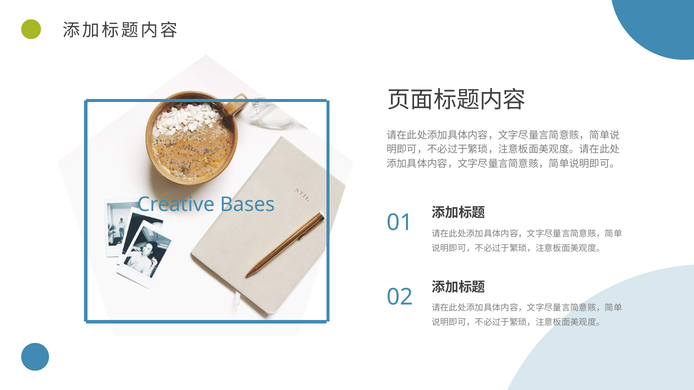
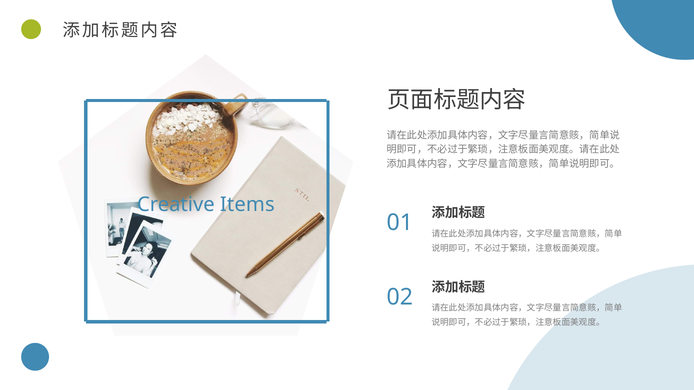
Bases: Bases -> Items
